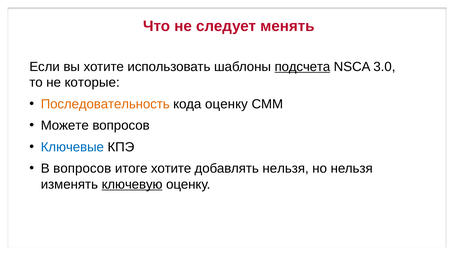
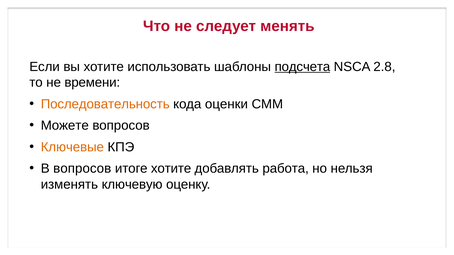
3.0: 3.0 -> 2.8
которые: которые -> времени
кода оценку: оценку -> оценки
Ключевые colour: blue -> orange
добавлять нельзя: нельзя -> работа
ключевую underline: present -> none
